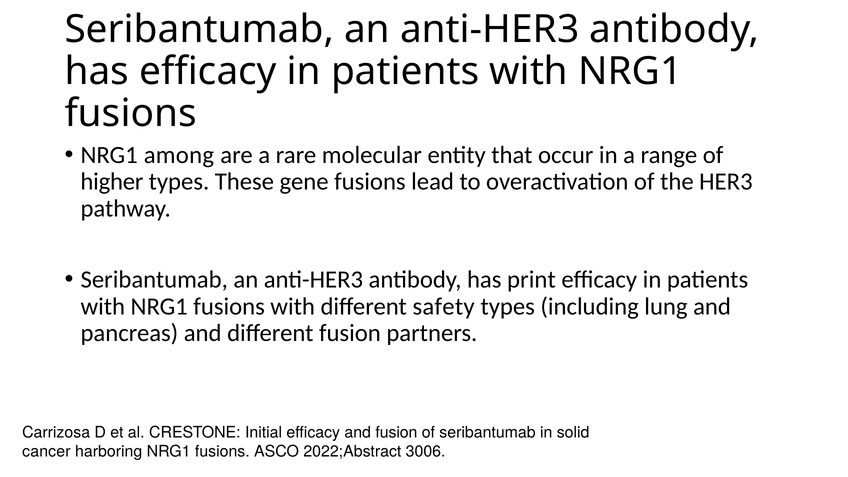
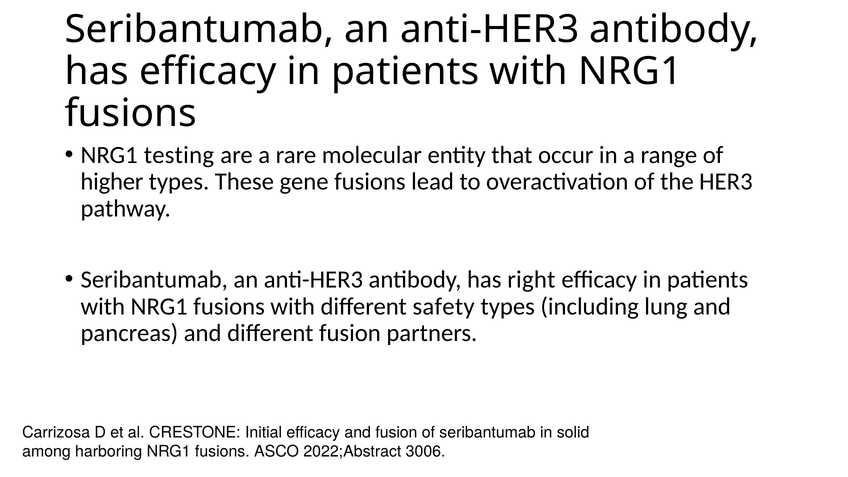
among: among -> testing
print: print -> right
cancer: cancer -> among
